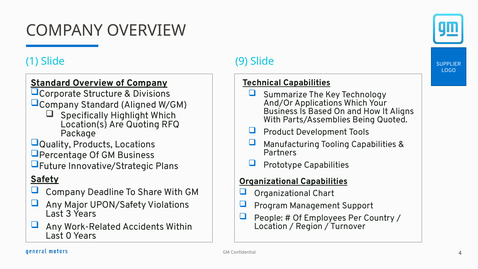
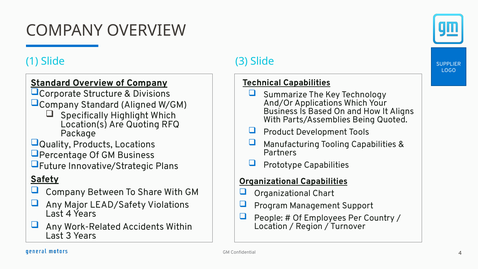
Slide 9: 9 -> 3
Deadline: Deadline -> Between
UPON/Safety: UPON/Safety -> LEAD/Safety
Last 3: 3 -> 4
Last 0: 0 -> 3
